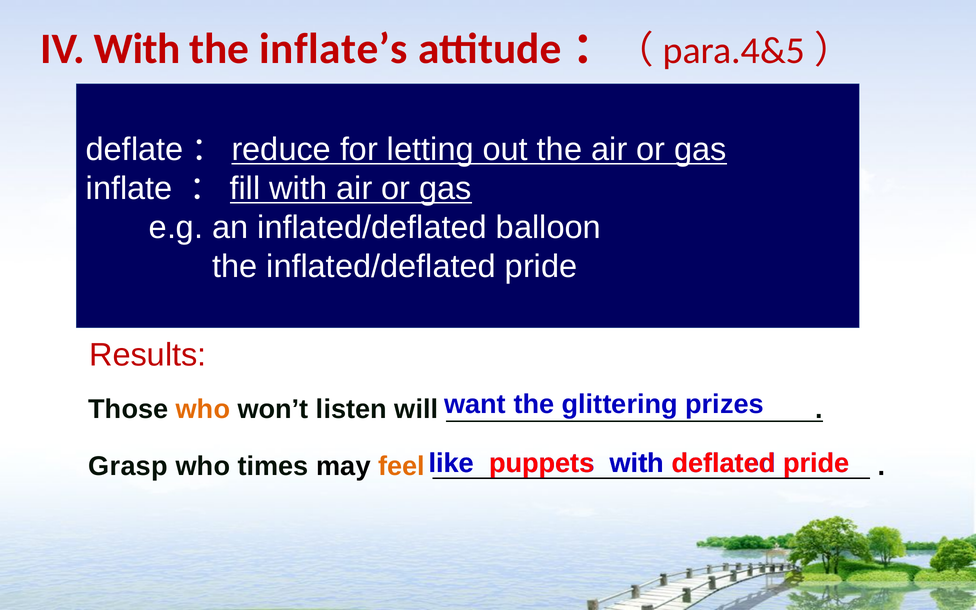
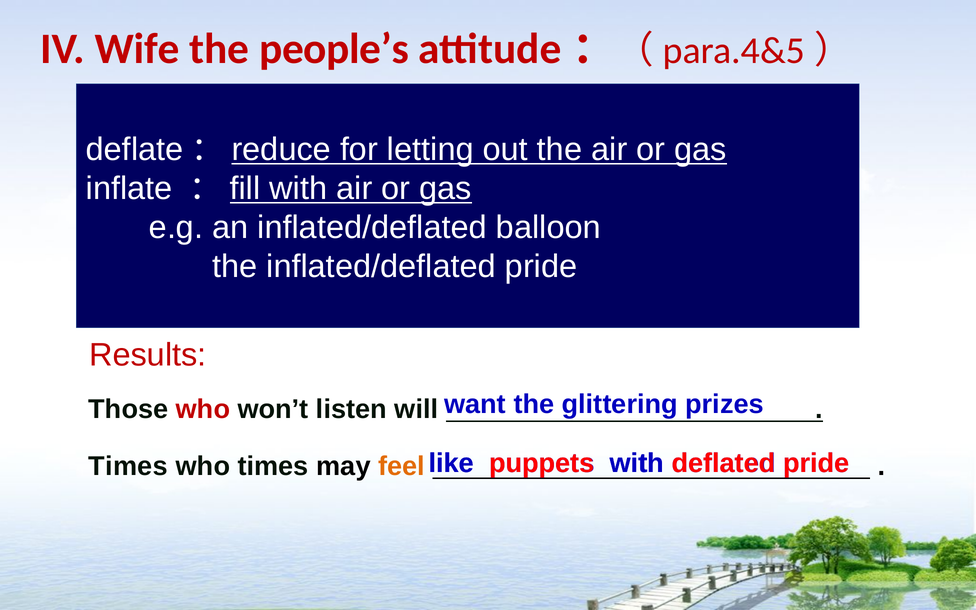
IV With: With -> Wife
inflate’s: inflate’s -> people’s
who at (203, 409) colour: orange -> red
Grasp at (128, 466): Grasp -> Times
